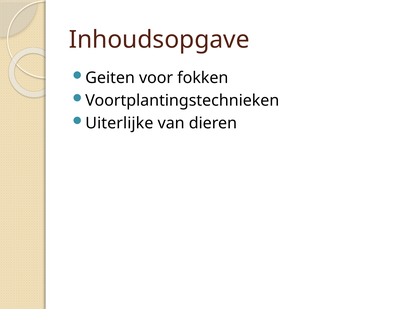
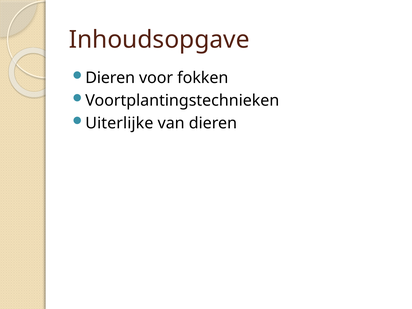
Geiten at (110, 78): Geiten -> Dieren
